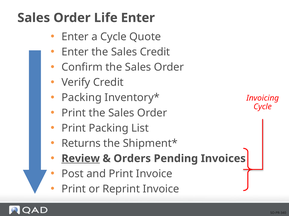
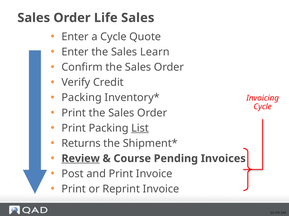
Life Enter: Enter -> Sales
Sales Credit: Credit -> Learn
List underline: none -> present
Orders: Orders -> Course
